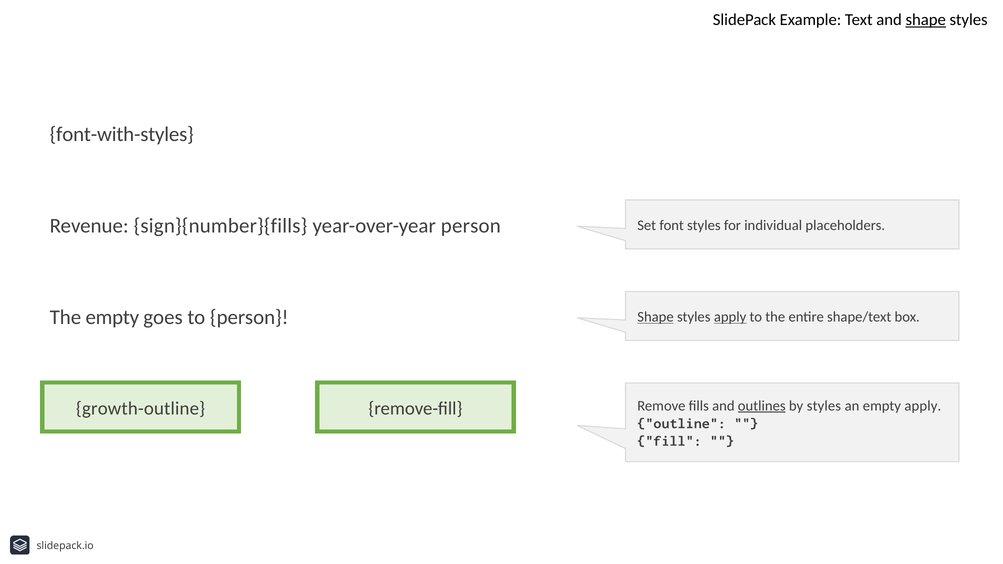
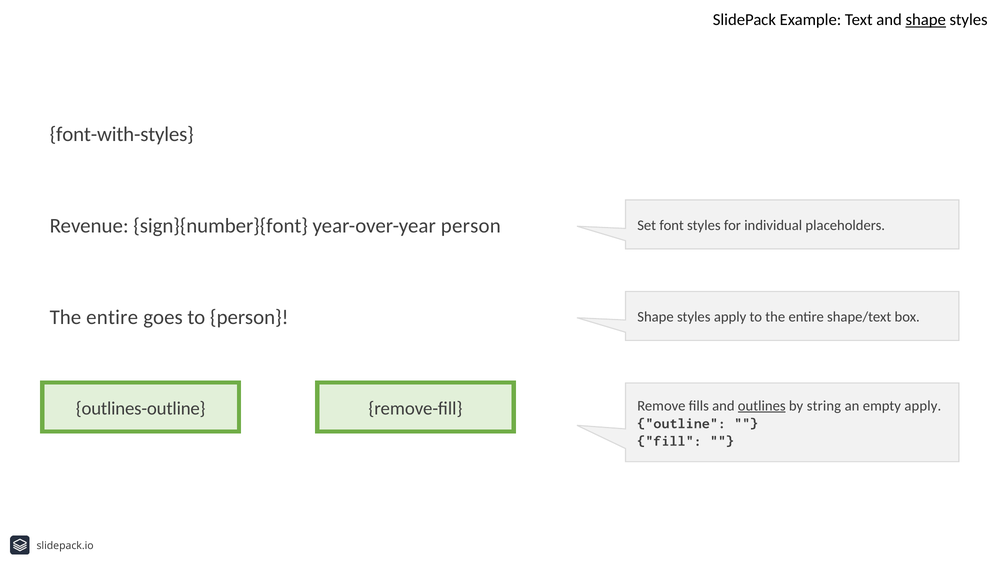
sign}{number}{fills: sign}{number}{fills -> sign}{number}{font
empty at (112, 317): empty -> entire
Shape at (656, 317) underline: present -> none
apply at (730, 317) underline: present -> none
by styles: styles -> string
growth-outline: growth-outline -> outlines-outline
